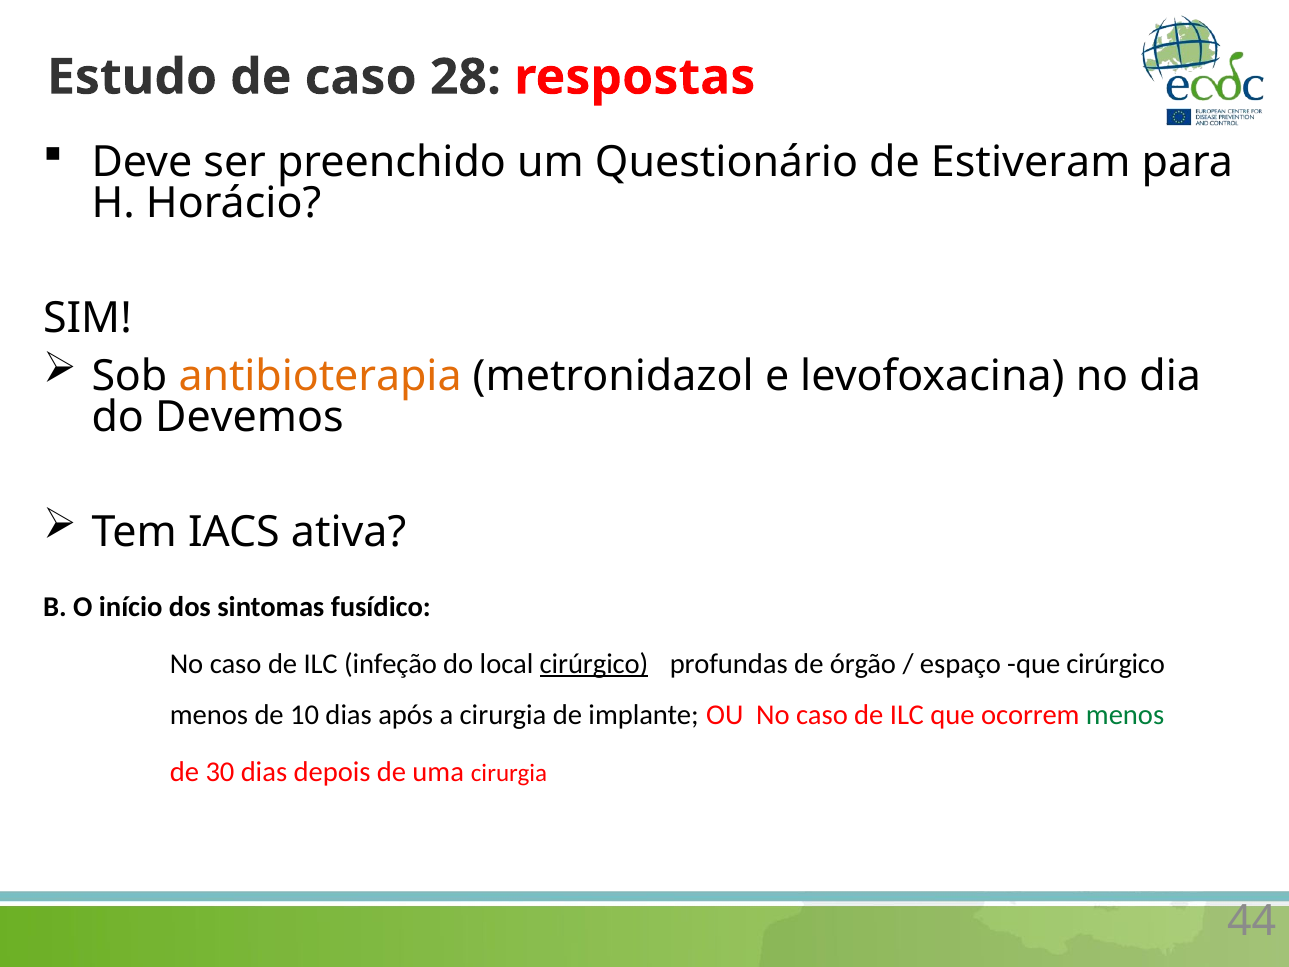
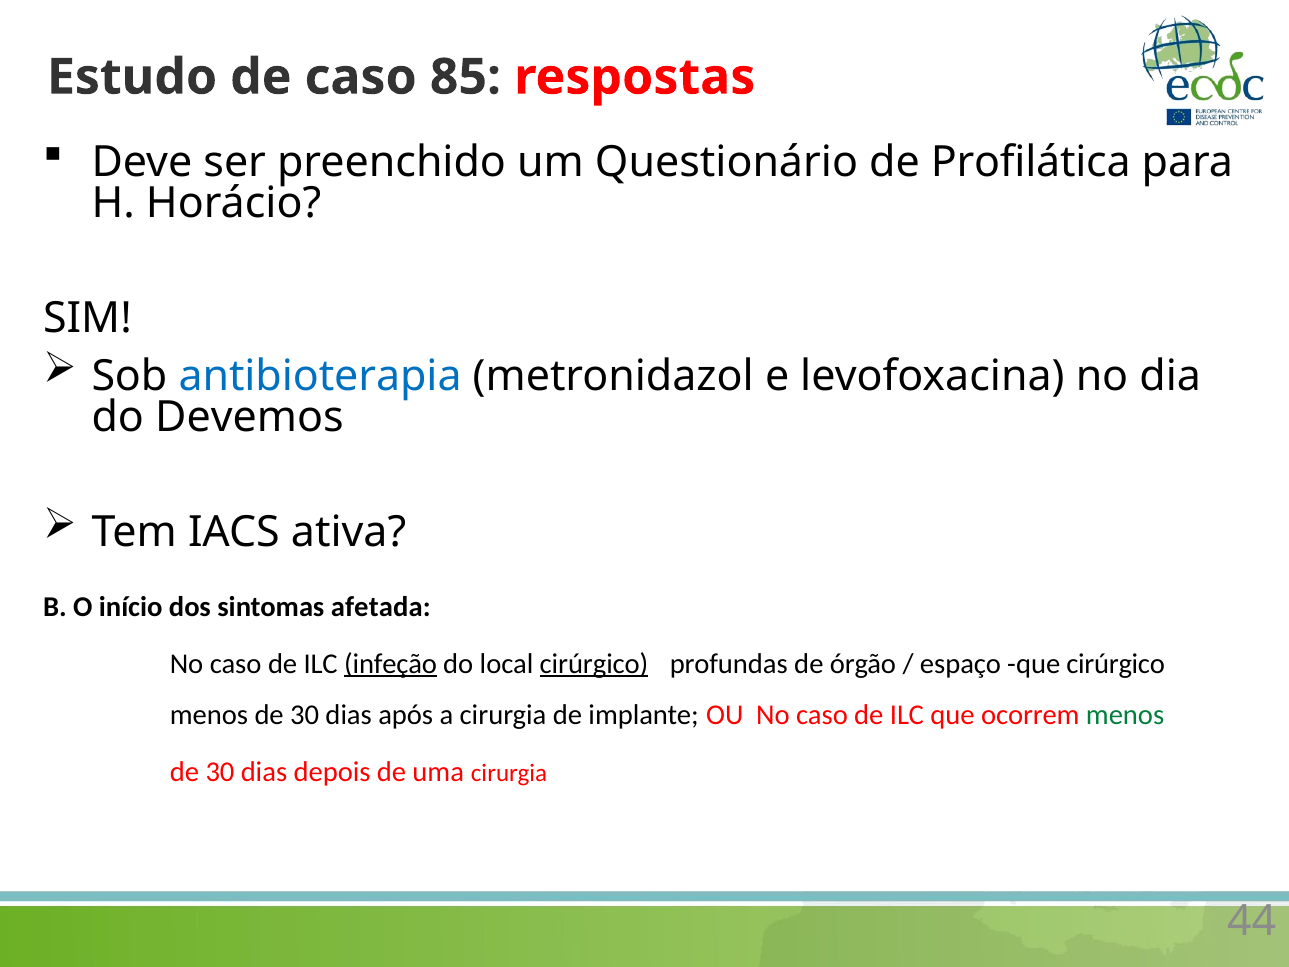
28: 28 -> 85
Estiveram: Estiveram -> Profilática
antibioterapia colour: orange -> blue
fusídico: fusídico -> afetada
infeção underline: none -> present
10 at (305, 715): 10 -> 30
